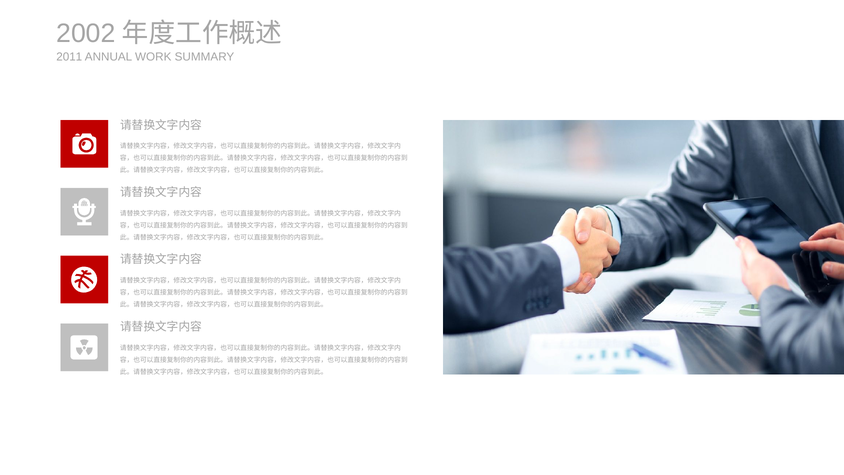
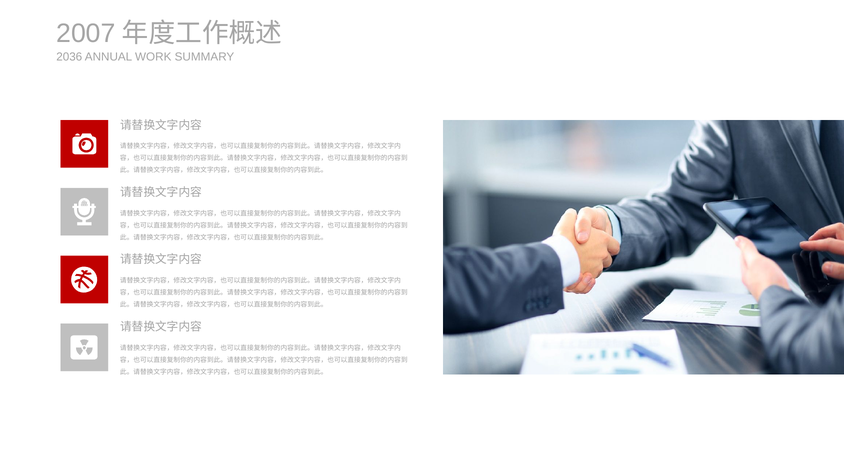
2002: 2002 -> 2007
2011: 2011 -> 2036
